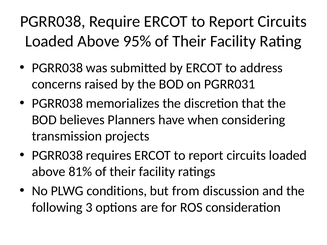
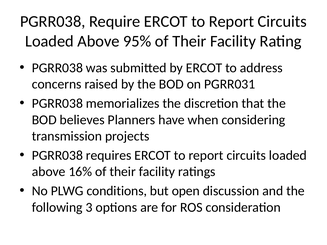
81%: 81% -> 16%
from: from -> open
